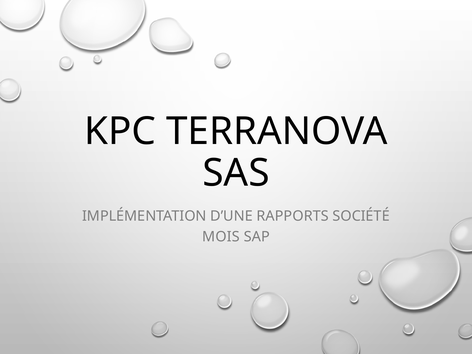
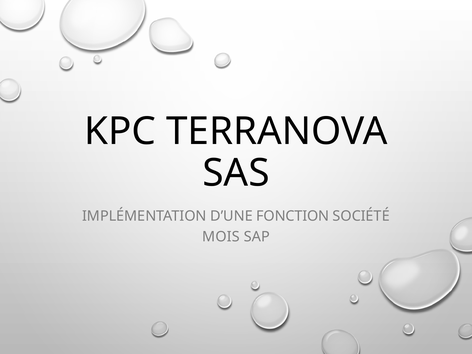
RAPPORTS: RAPPORTS -> FONCTION
